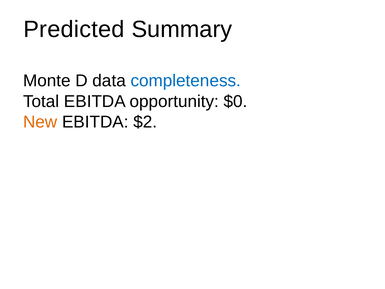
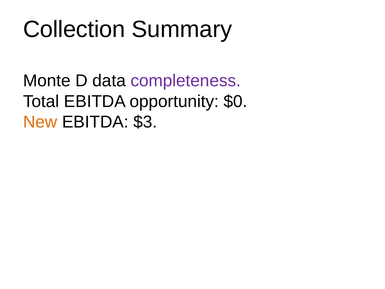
Predicted: Predicted -> Collection
completeness colour: blue -> purple
$2: $2 -> $3
